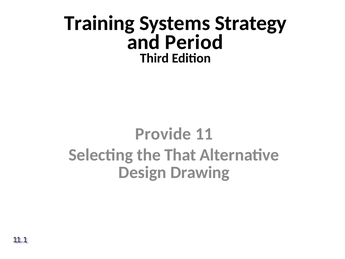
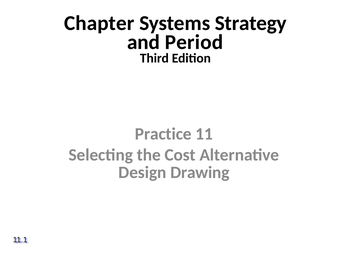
Training: Training -> Chapter
Provide: Provide -> Practice
That: That -> Cost
